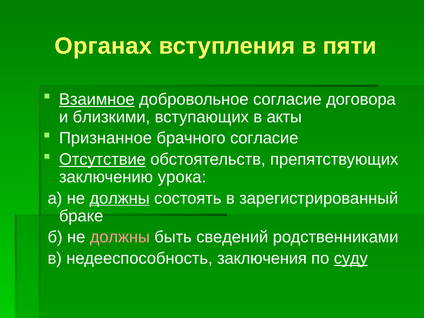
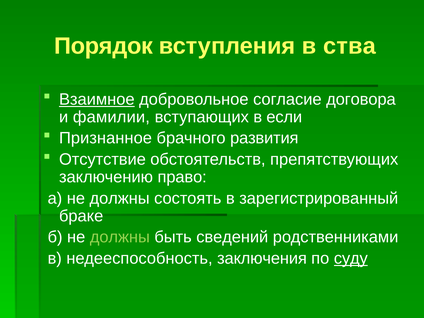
Органах: Органах -> Порядок
пяти: пяти -> ства
близкими: близкими -> фамилии
акты: акты -> если
брачного согласие: согласие -> развития
Отсутствие underline: present -> none
урока: урока -> право
должны at (120, 198) underline: present -> none
должны at (120, 237) colour: pink -> light green
